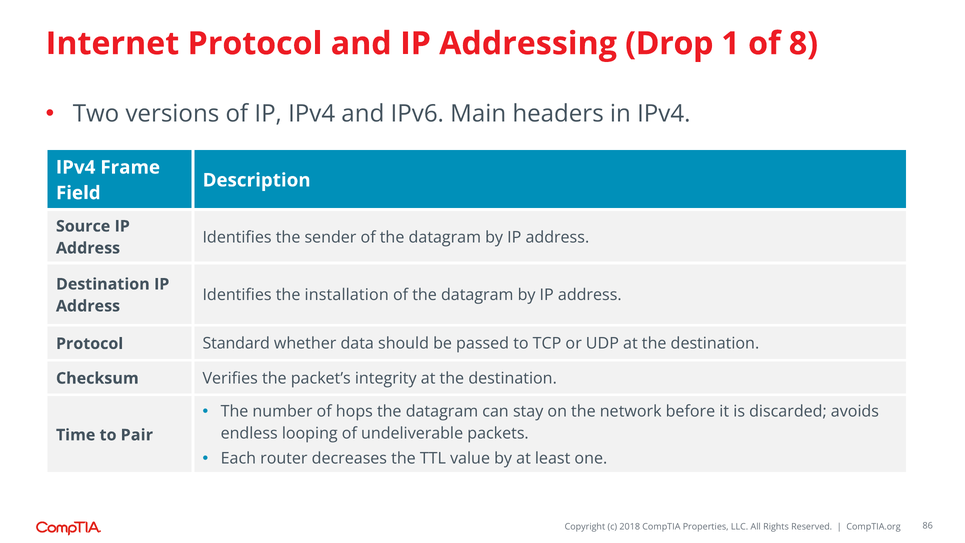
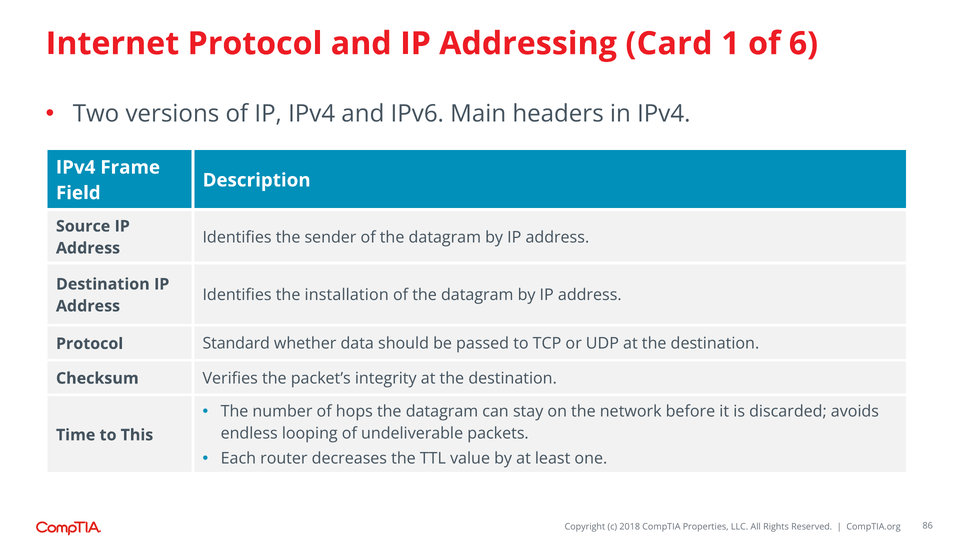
Drop: Drop -> Card
8: 8 -> 6
Pair: Pair -> This
